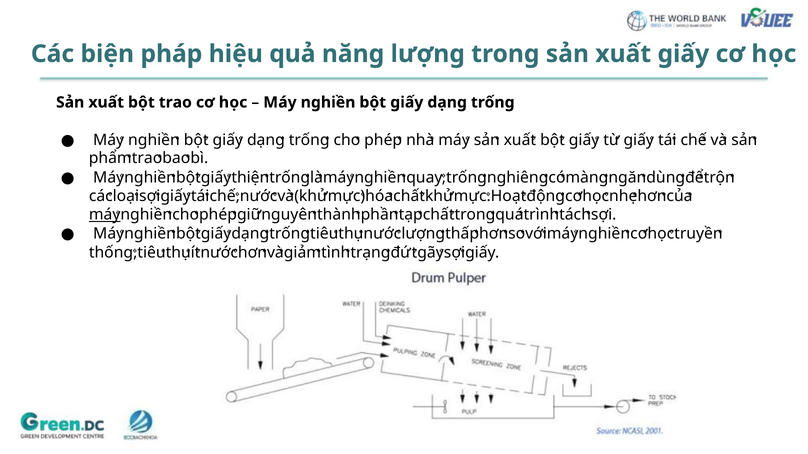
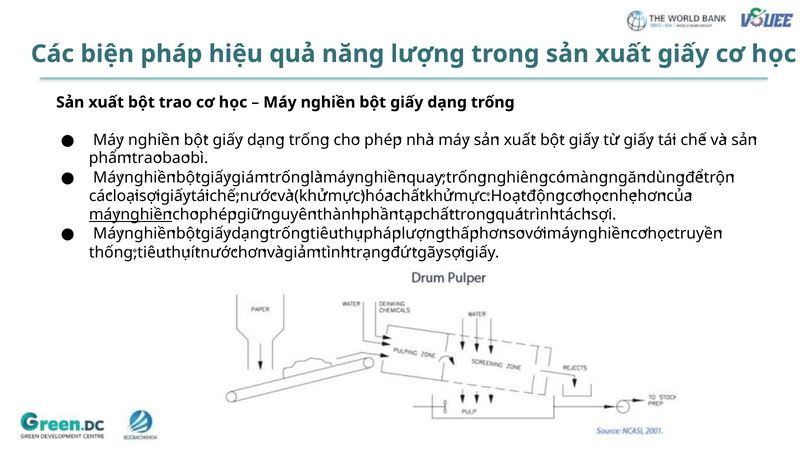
thiện: thiện -> giám
nghiền at (146, 215) underline: none -> present
nước at (382, 234): nước -> pháp
